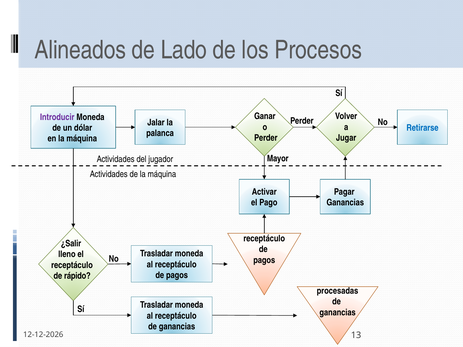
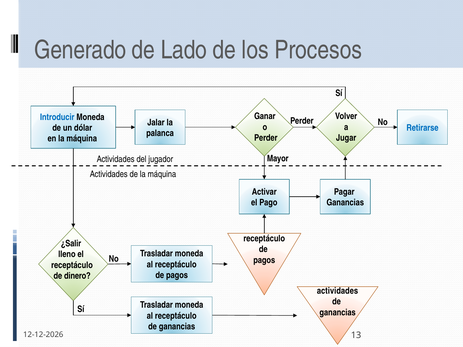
Alineados: Alineados -> Generado
Introducir colour: purple -> blue
rápido: rápido -> dinero
procesadas at (338, 291): procesadas -> actividades
